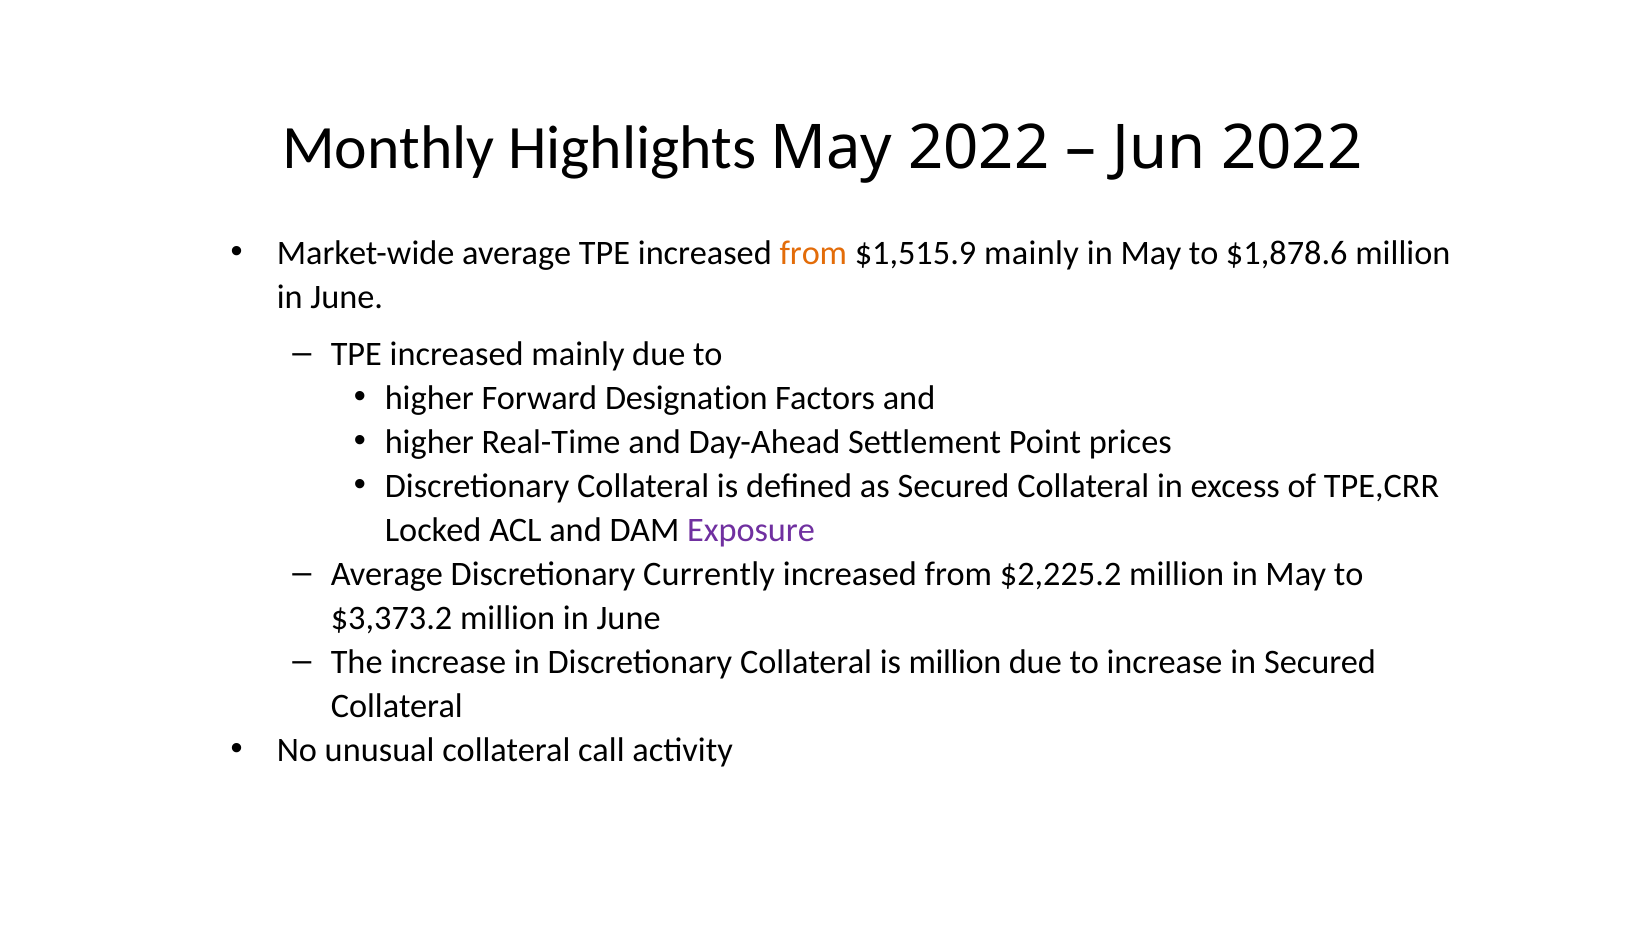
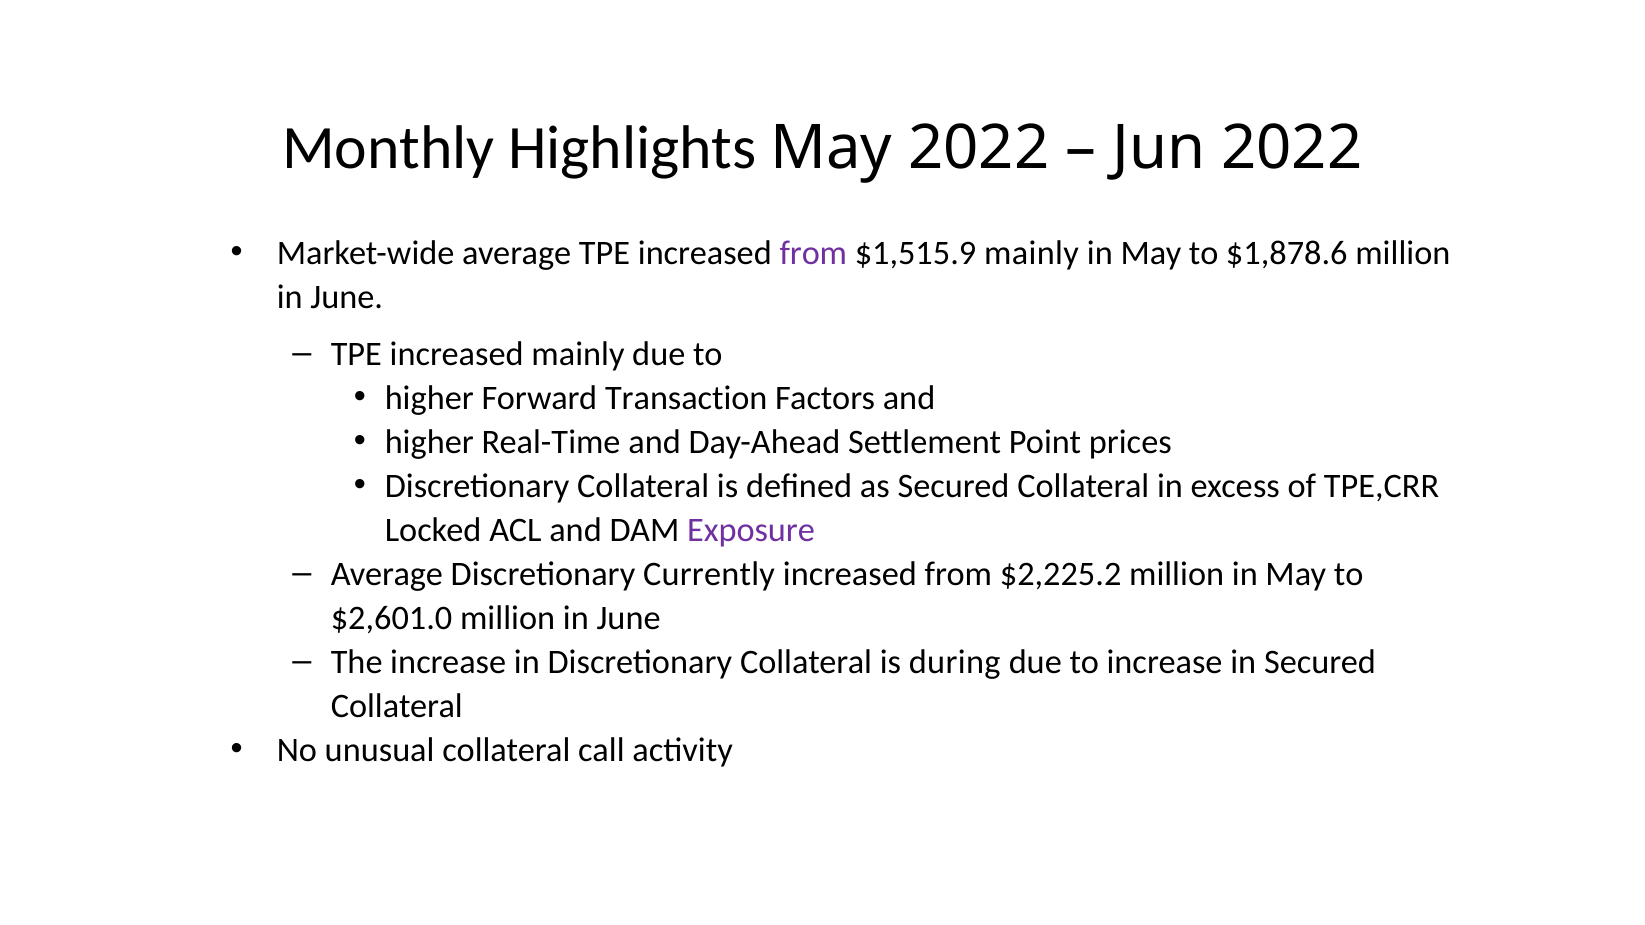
from at (813, 253) colour: orange -> purple
Designation: Designation -> Transaction
$3,373.2: $3,373.2 -> $2,601.0
is million: million -> during
